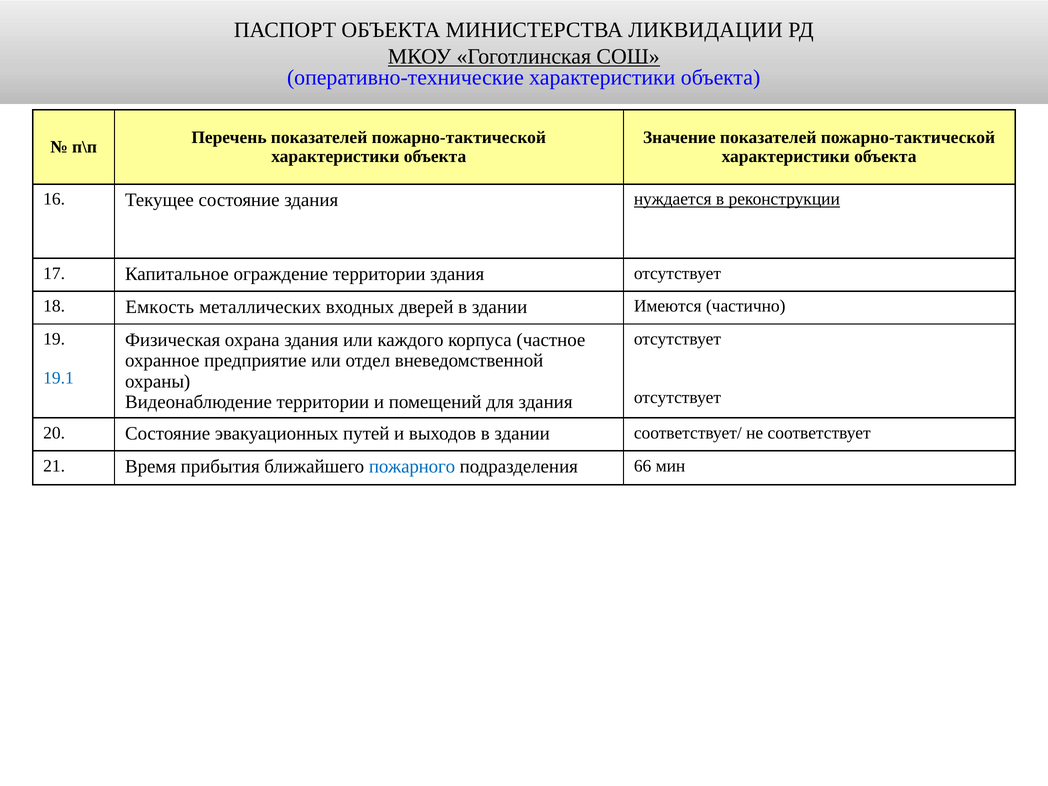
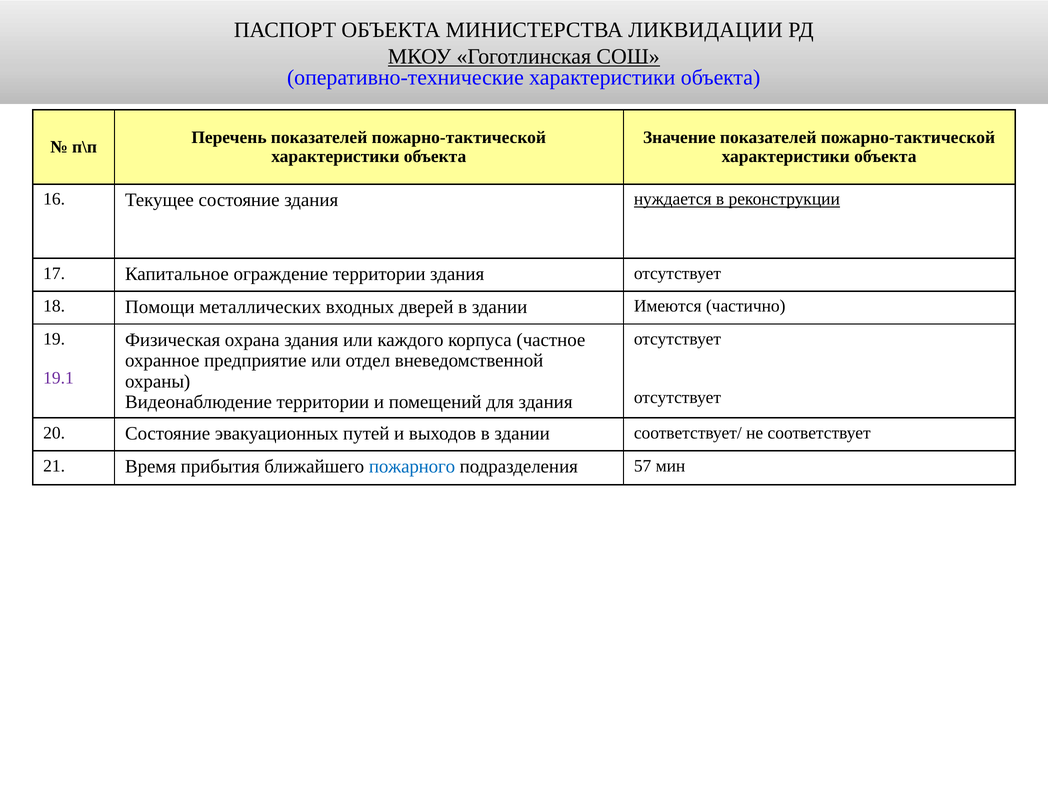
Емкость: Емкость -> Помощи
19.1 colour: blue -> purple
66: 66 -> 57
